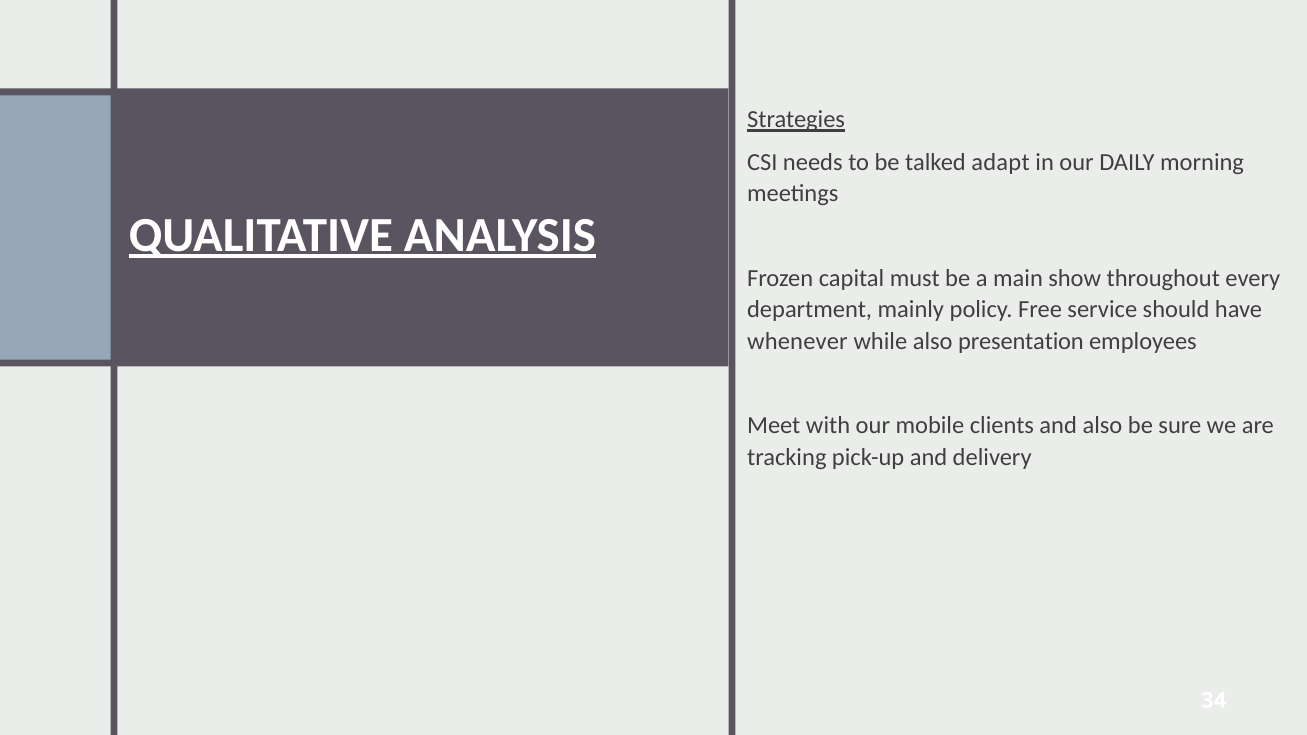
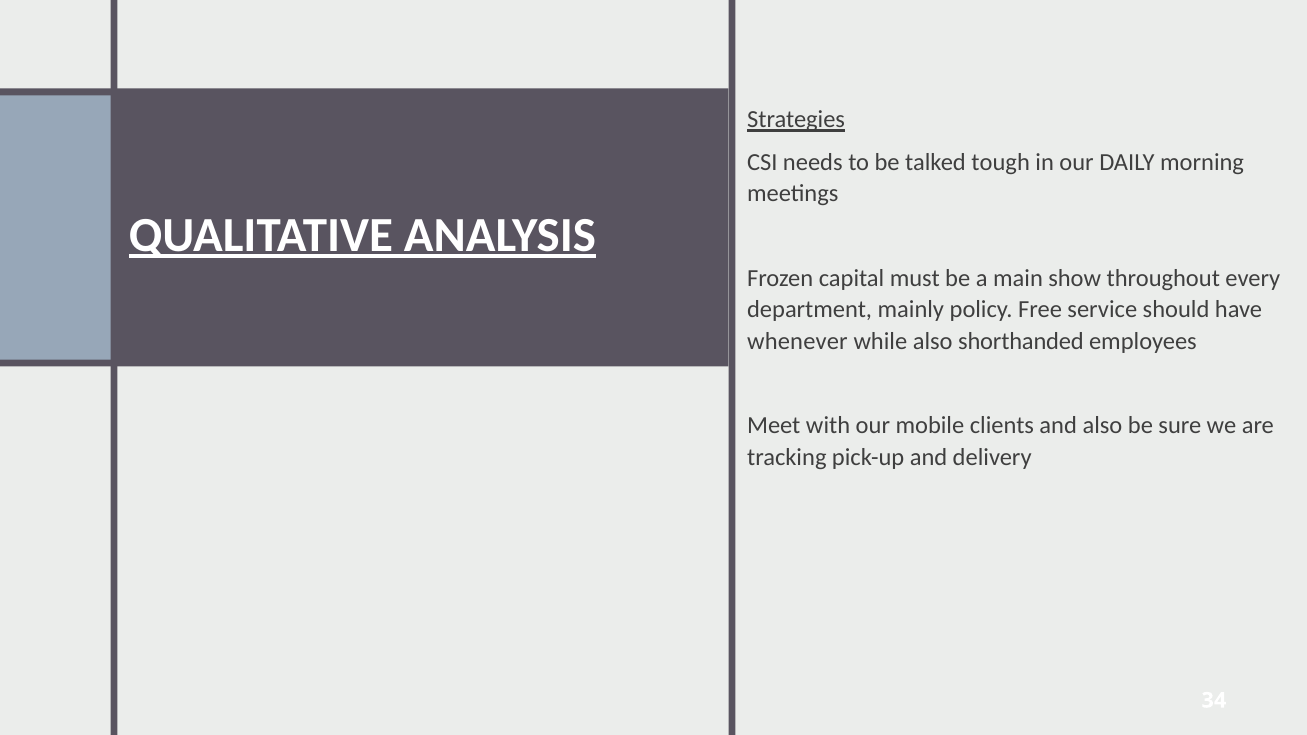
adapt: adapt -> tough
presentation: presentation -> shorthanded
